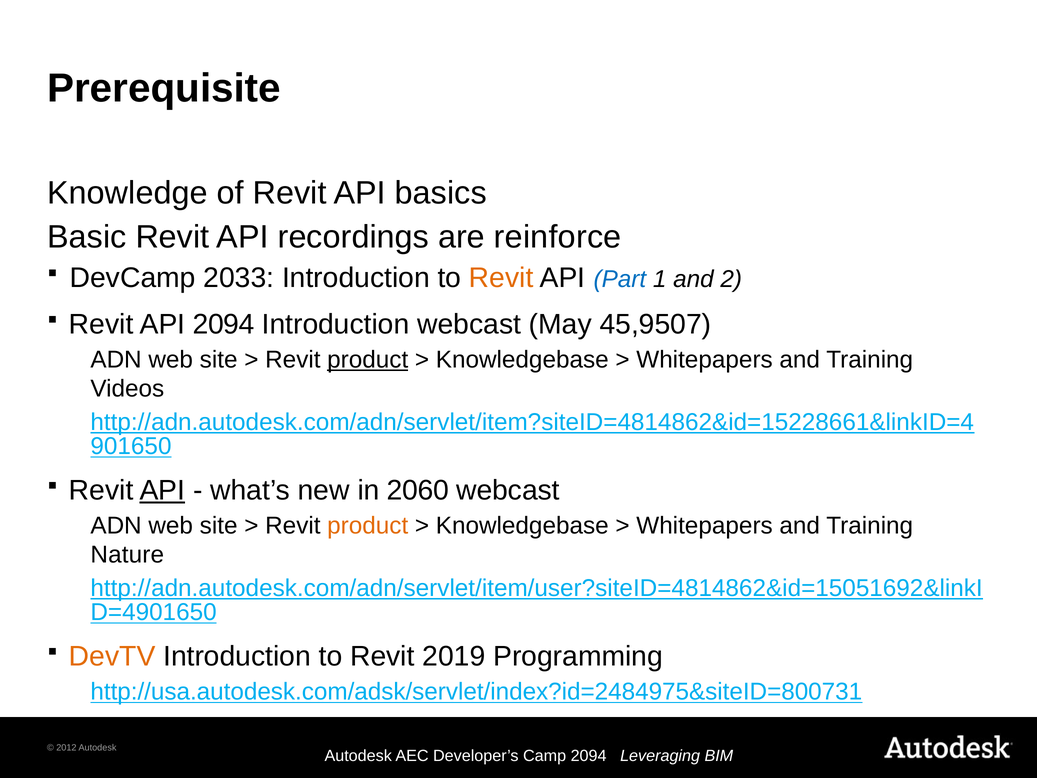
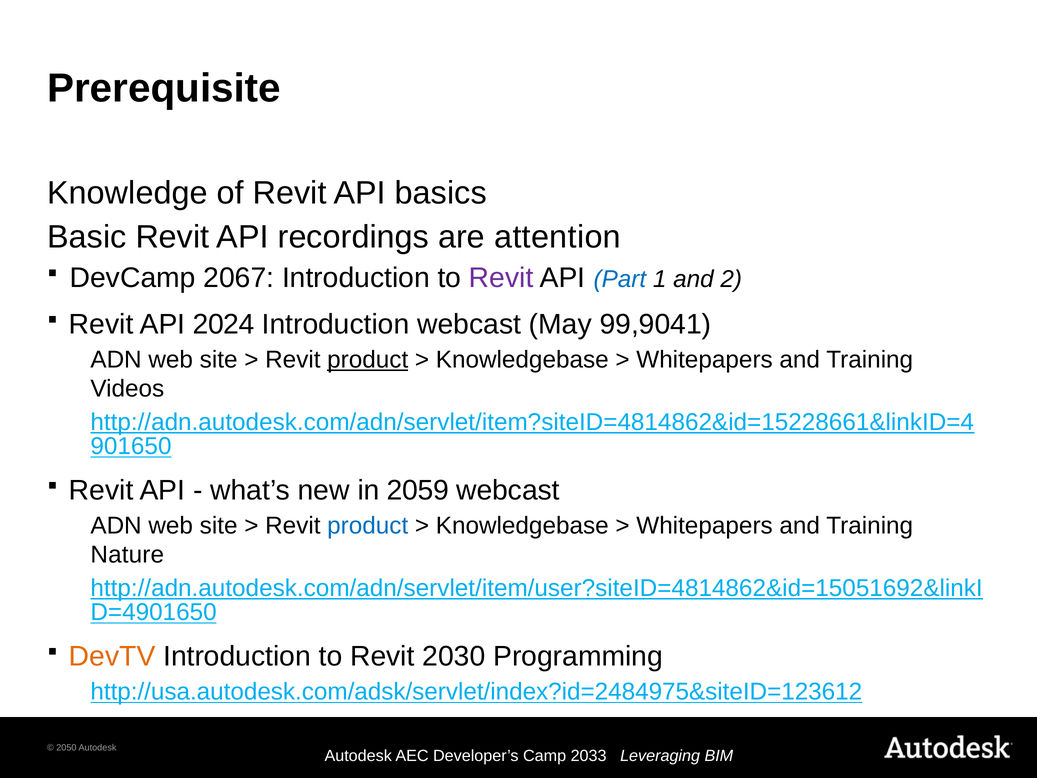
reinforce: reinforce -> attention
2033: 2033 -> 2067
Revit at (501, 278) colour: orange -> purple
API 2094: 2094 -> 2024
45,9507: 45,9507 -> 99,9041
API at (162, 490) underline: present -> none
2060: 2060 -> 2059
product at (368, 525) colour: orange -> blue
2019: 2019 -> 2030
http://usa.autodesk.com/adsk/servlet/index?id=2484975&siteID=800731: http://usa.autodesk.com/adsk/servlet/index?id=2484975&siteID=800731 -> http://usa.autodesk.com/adsk/servlet/index?id=2484975&siteID=123612
2012: 2012 -> 2050
2094 at (589, 755): 2094 -> 2033
